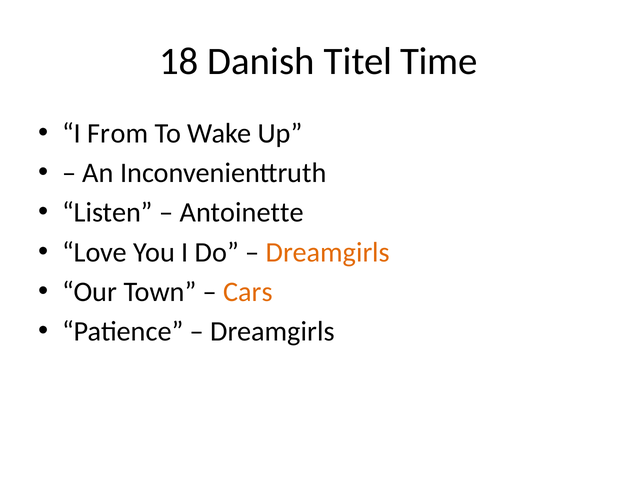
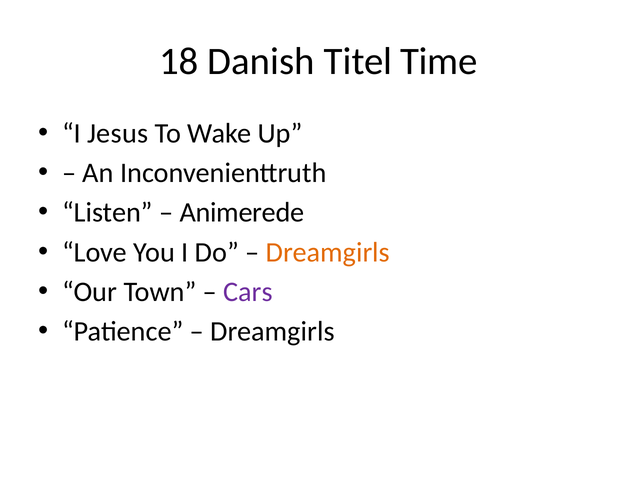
From: From -> Jesus
Antoinette: Antoinette -> Animerede
Cars colour: orange -> purple
